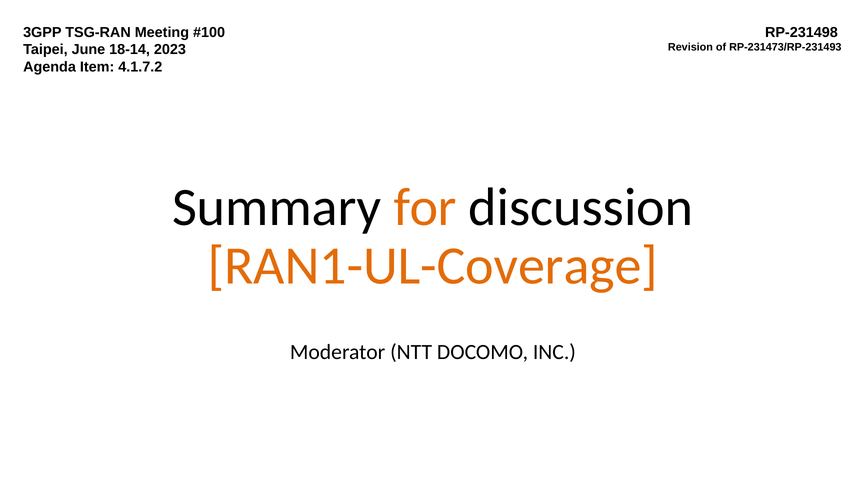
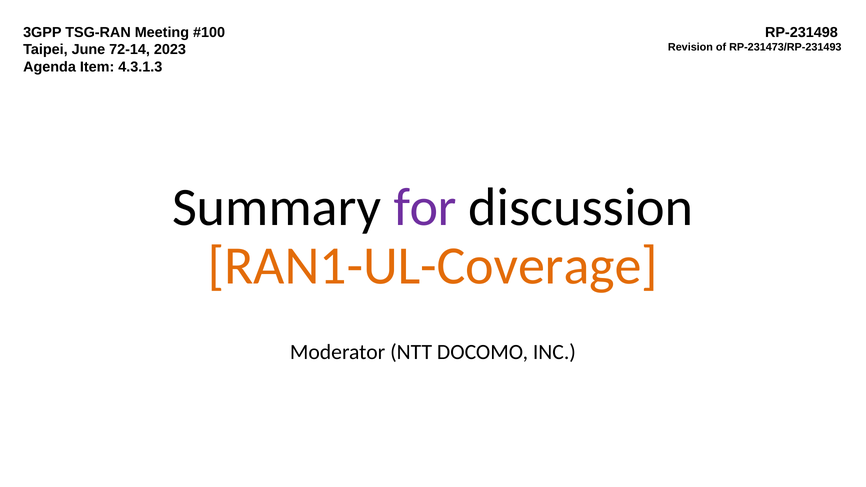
18-14: 18-14 -> 72-14
4.1.7.2: 4.1.7.2 -> 4.3.1.3
for colour: orange -> purple
